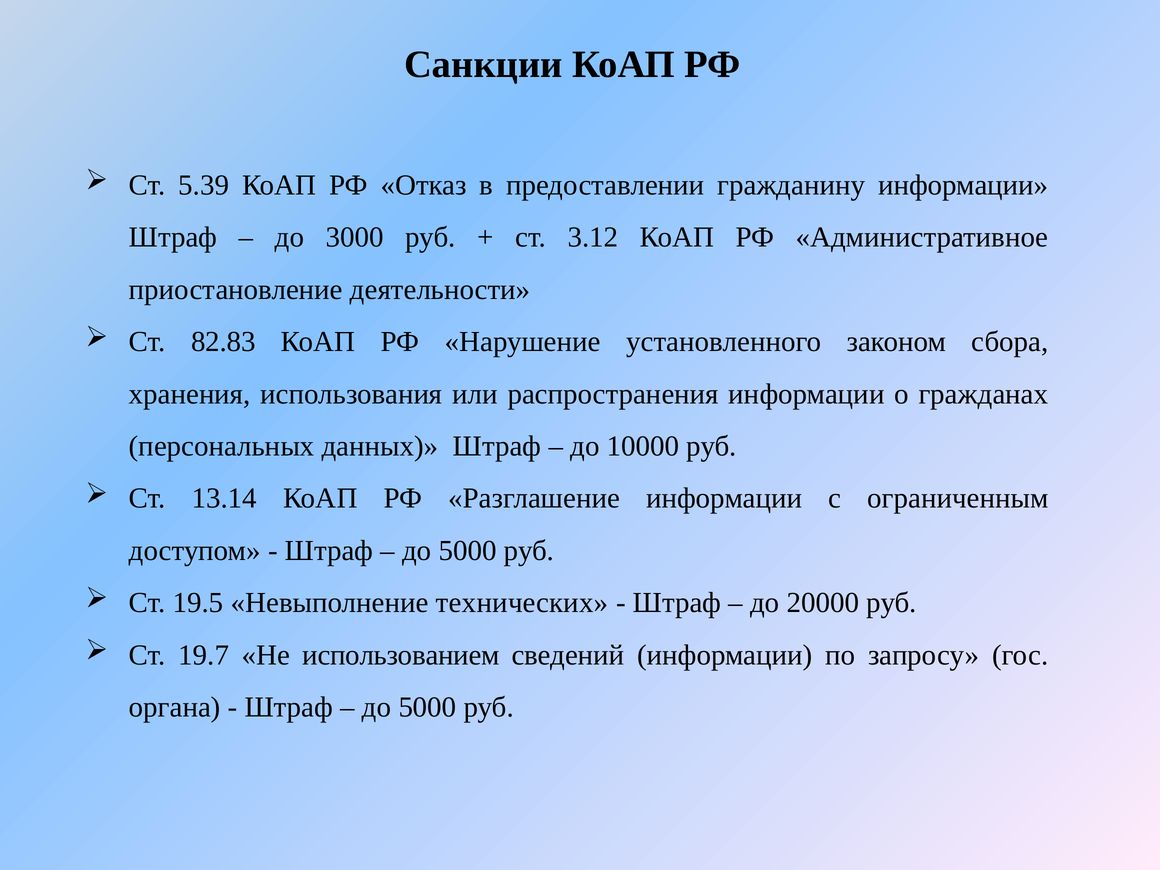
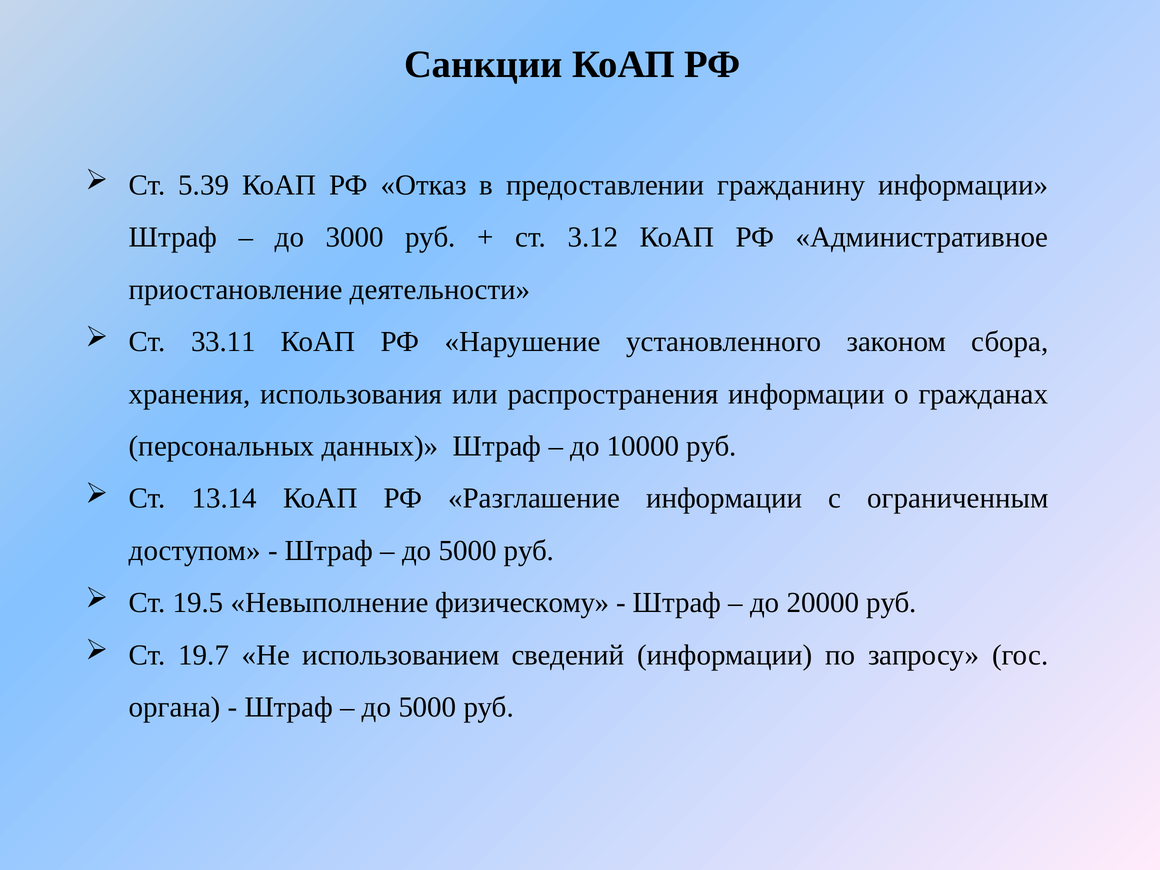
82.83: 82.83 -> 33.11
технических: технических -> физическому
